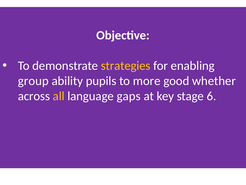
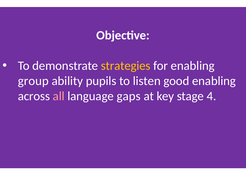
more: more -> listen
good whether: whether -> enabling
all colour: yellow -> pink
6: 6 -> 4
